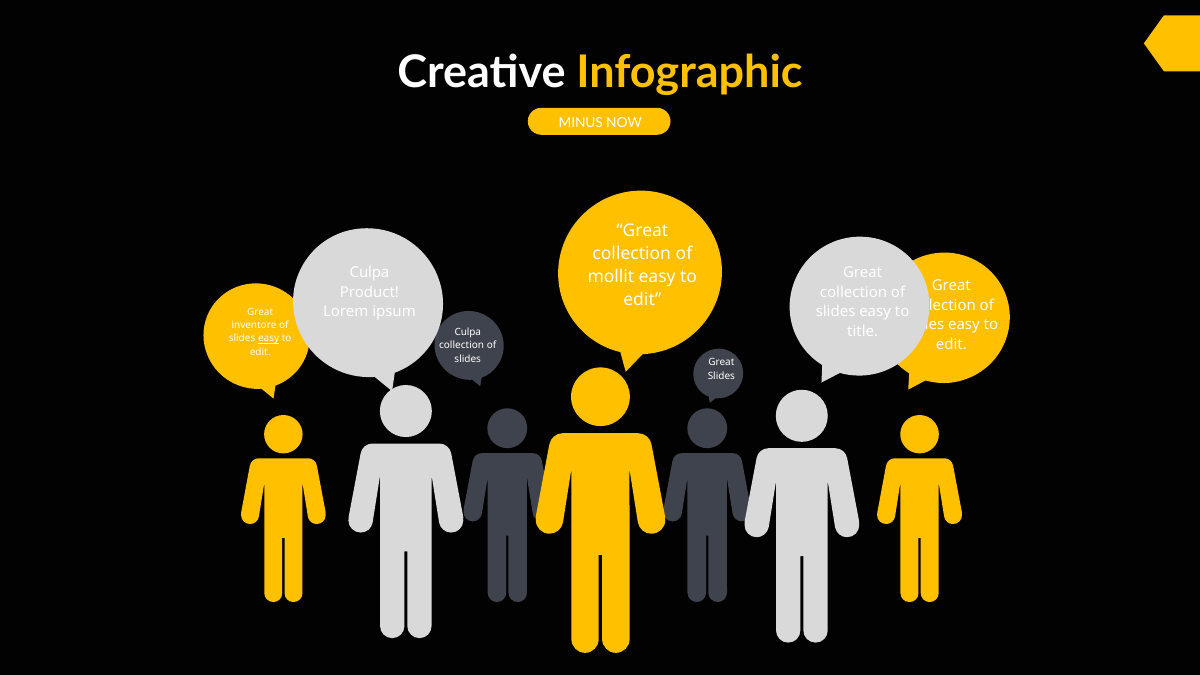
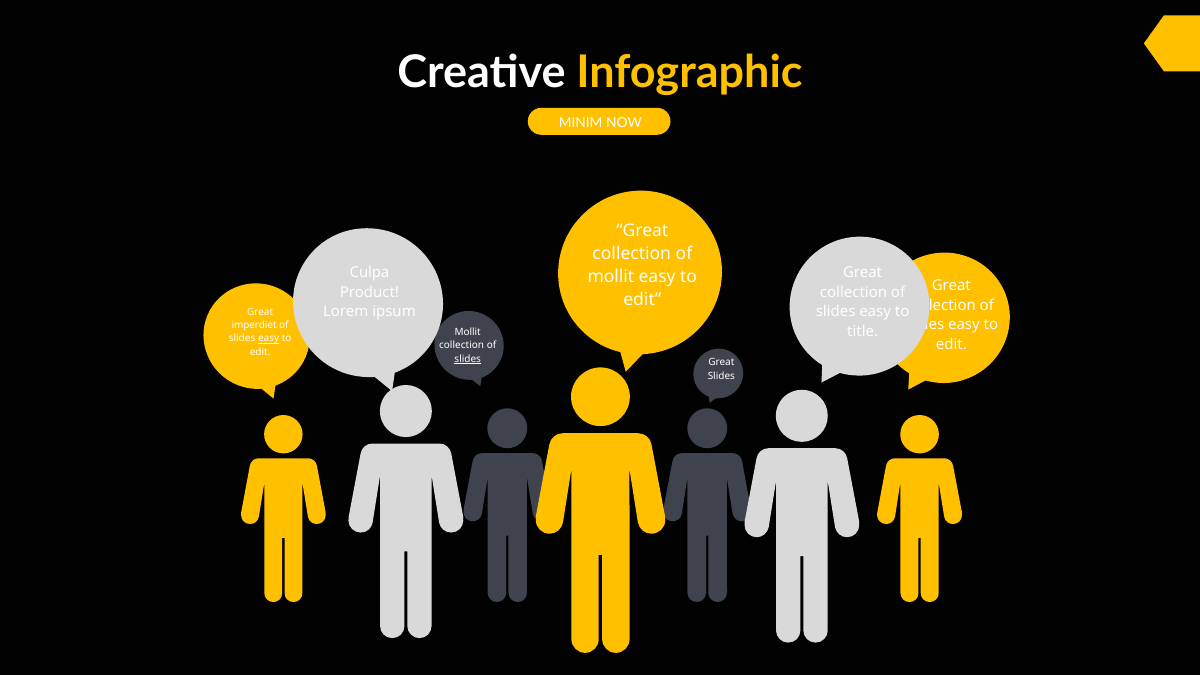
MINUS: MINUS -> MINIM
inventore: inventore -> imperdiet
Culpa at (468, 333): Culpa -> Mollit
slides at (468, 359) underline: none -> present
